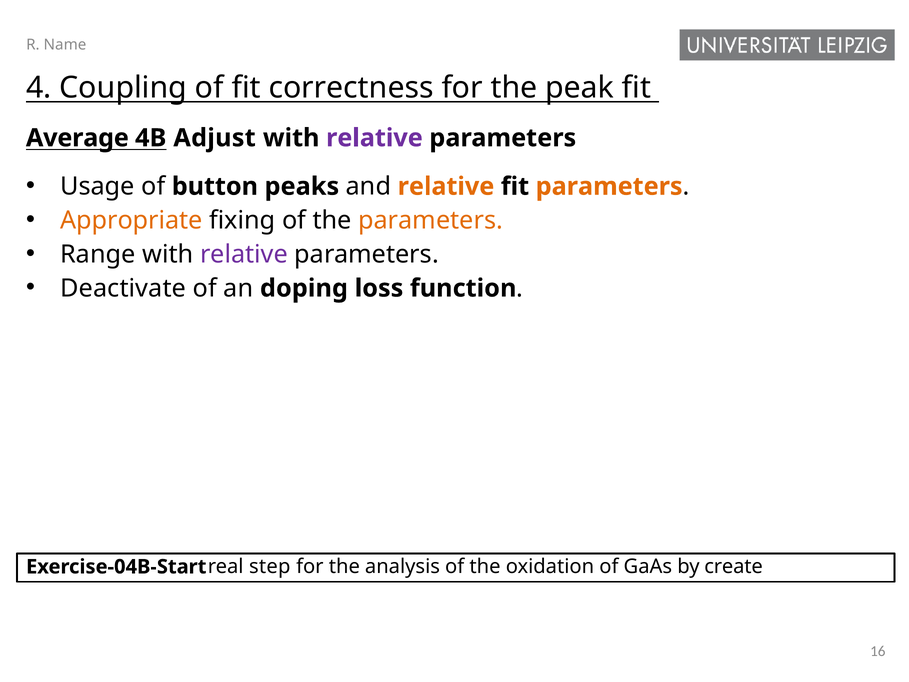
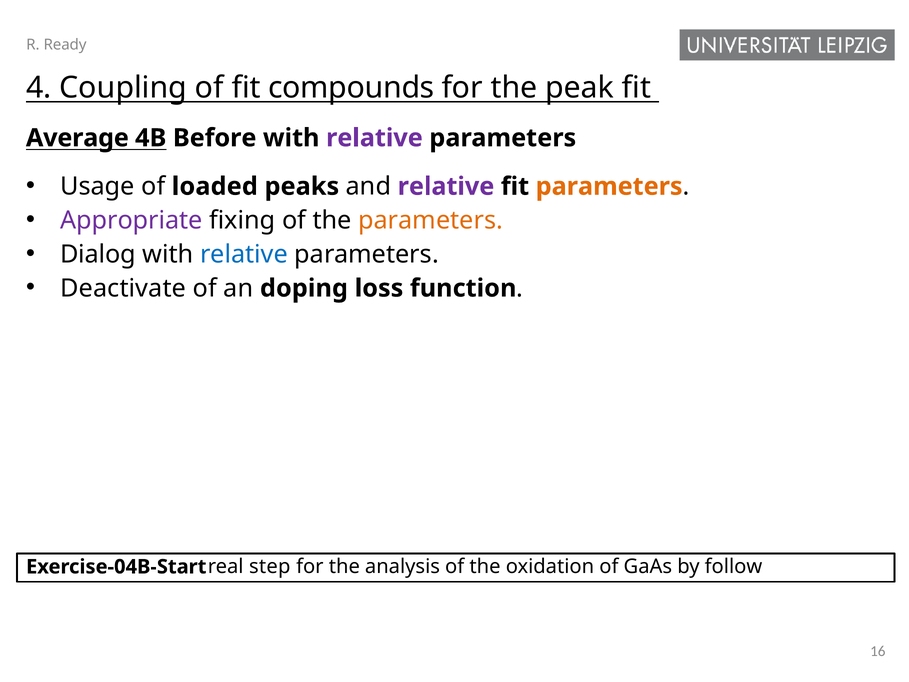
Name: Name -> Ready
correctness: correctness -> compounds
Adjust: Adjust -> Before
button: button -> loaded
relative at (446, 186) colour: orange -> purple
Appropriate colour: orange -> purple
Range: Range -> Dialog
relative at (244, 254) colour: purple -> blue
create: create -> follow
